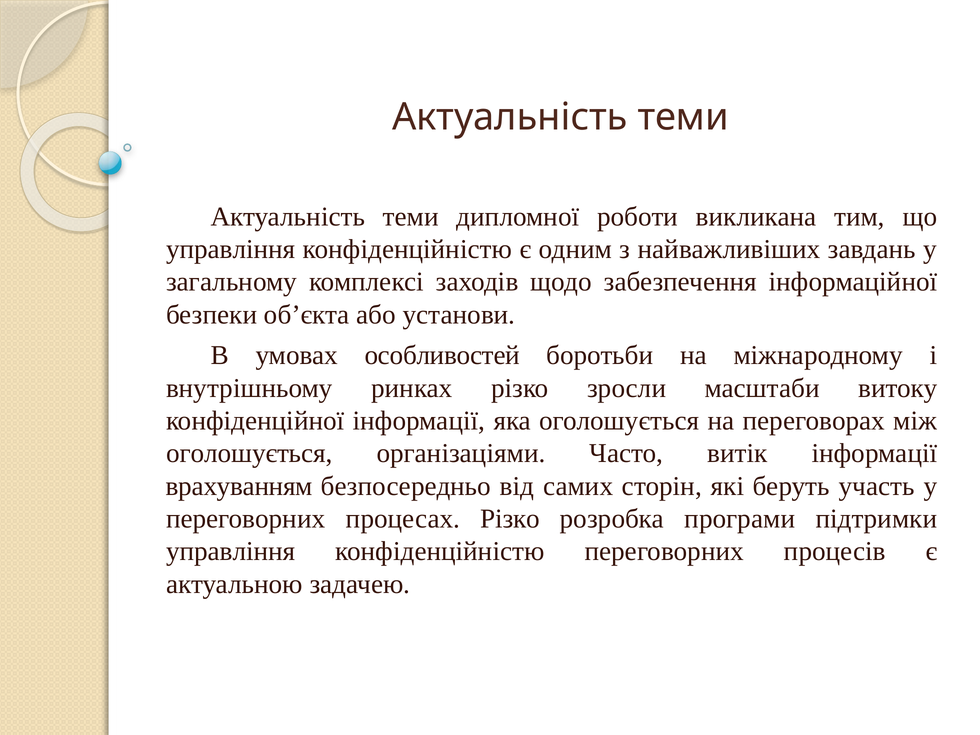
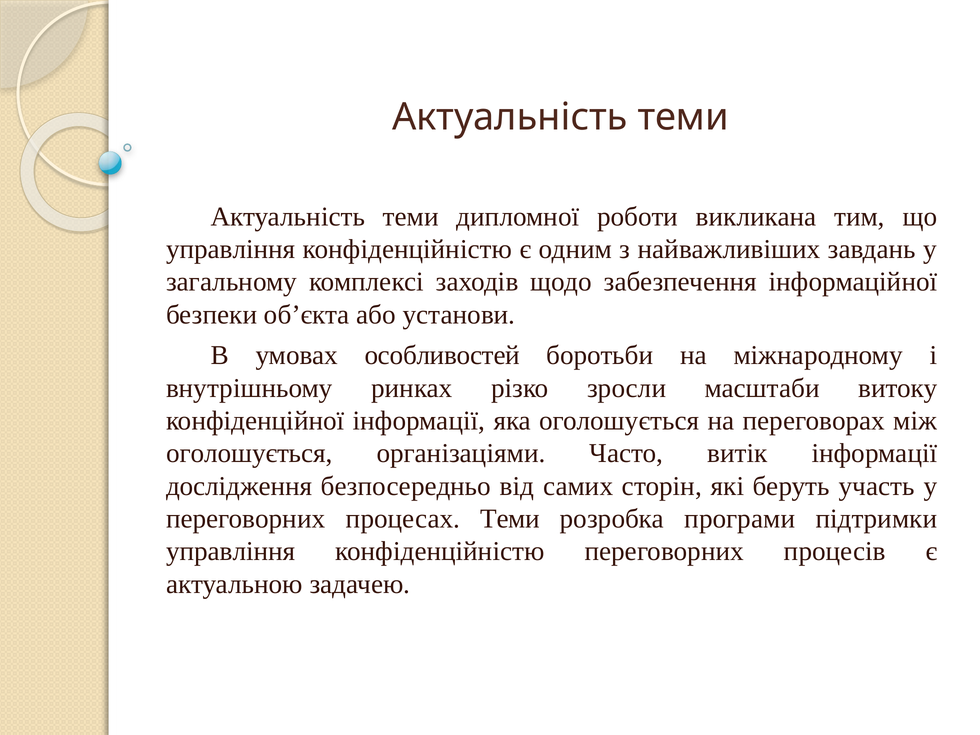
врахуванням: врахуванням -> дослідження
процесах Різко: Різко -> Теми
